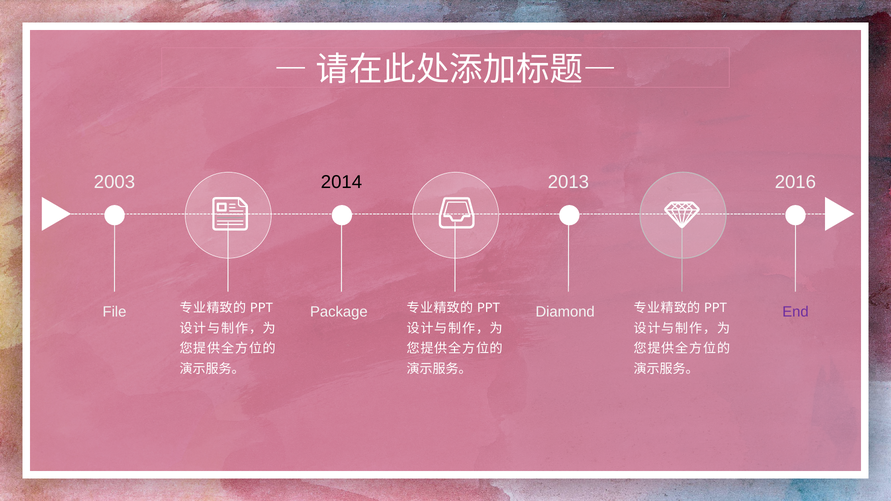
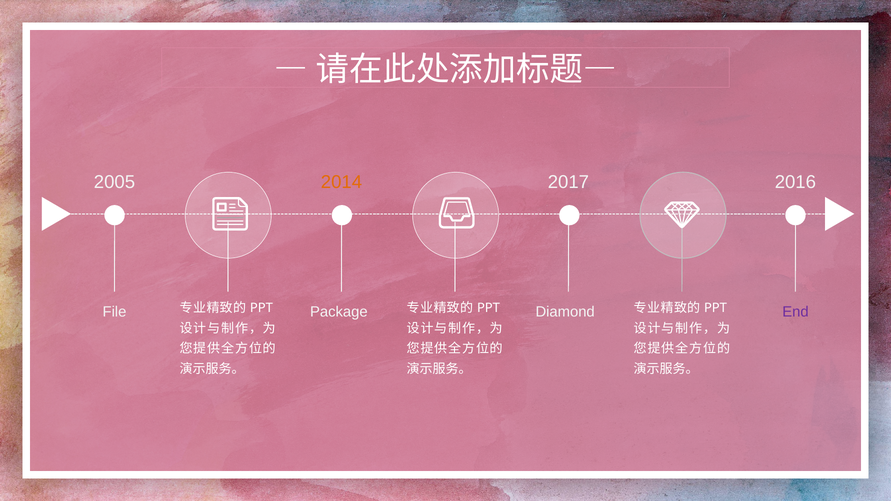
2003: 2003 -> 2005
2014 colour: black -> orange
2013: 2013 -> 2017
